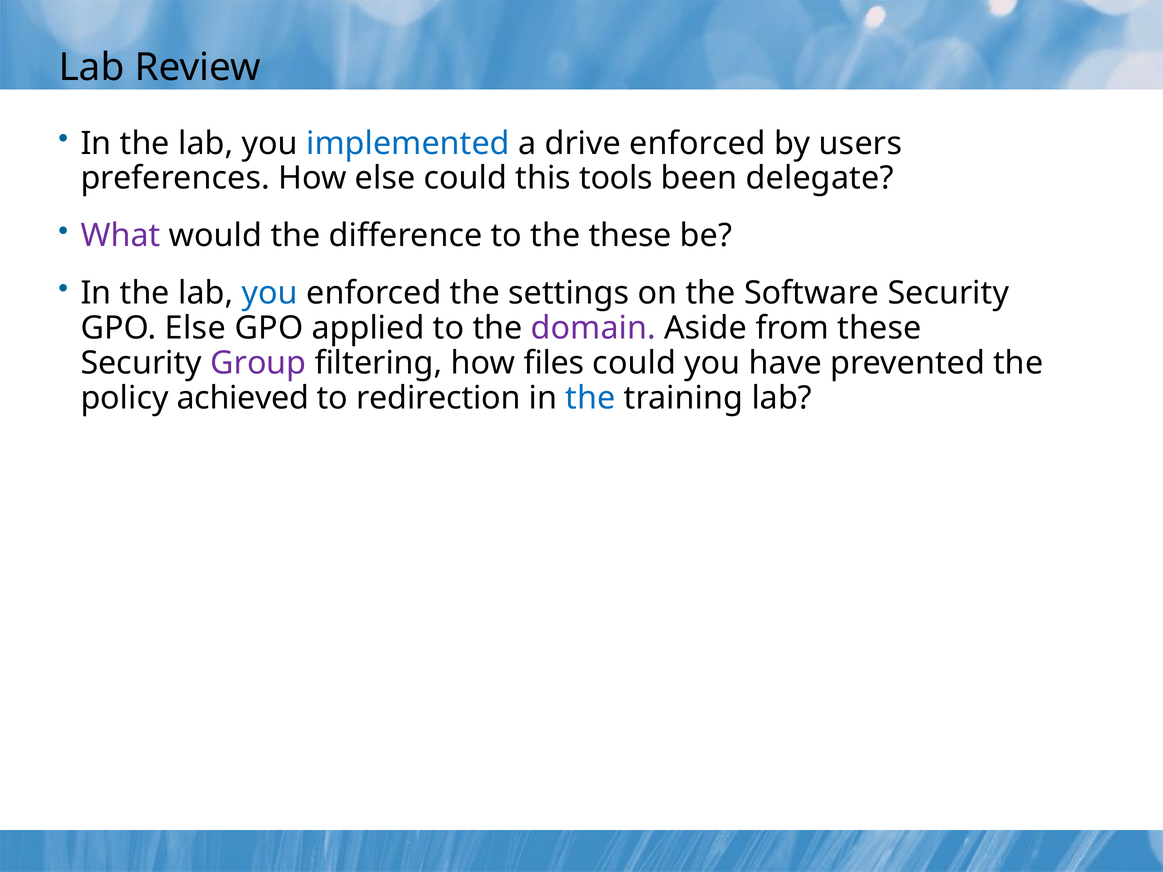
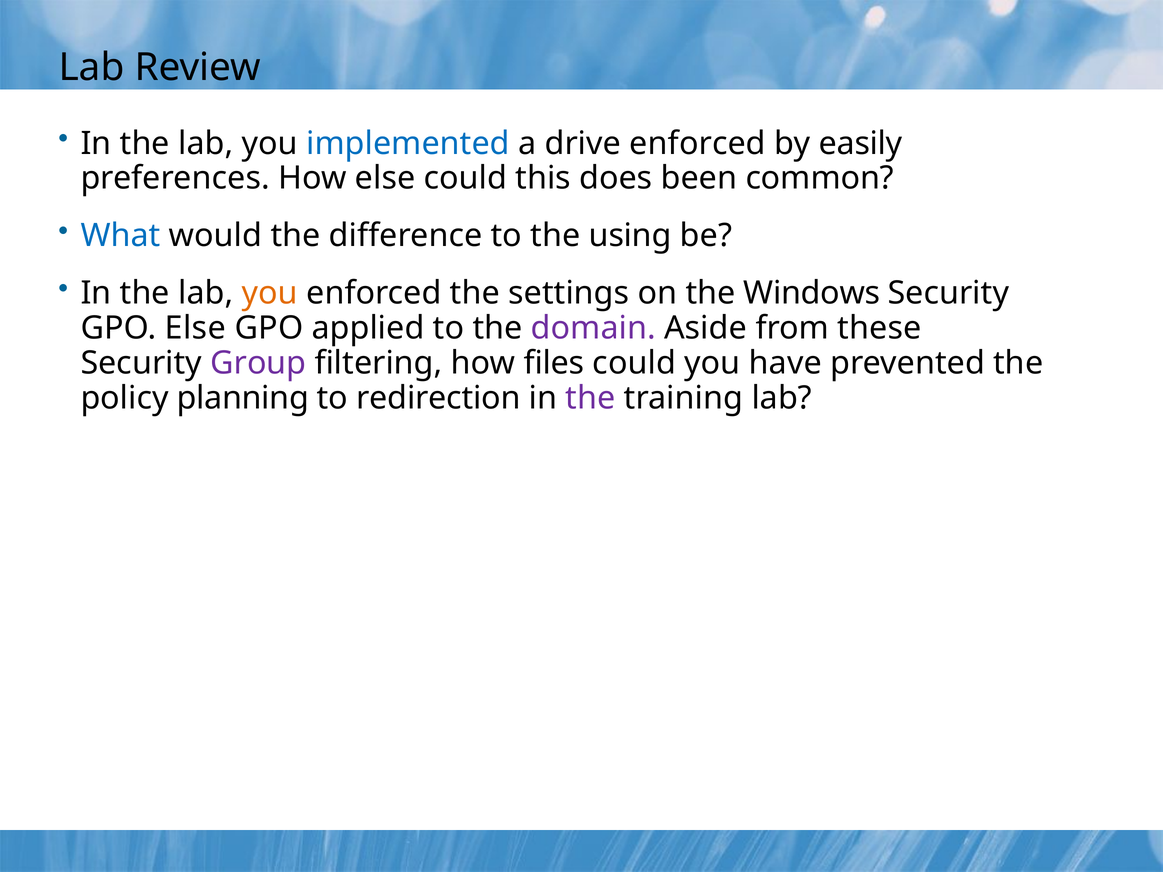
users: users -> easily
tools: tools -> does
delegate: delegate -> common
What colour: purple -> blue
the these: these -> using
you at (270, 293) colour: blue -> orange
Software: Software -> Windows
achieved: achieved -> planning
the at (590, 398) colour: blue -> purple
